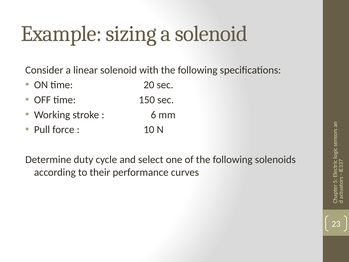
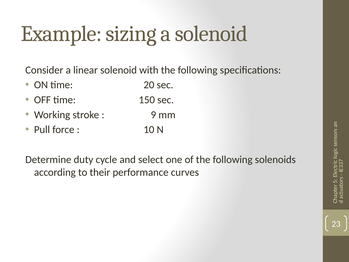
6: 6 -> 9
